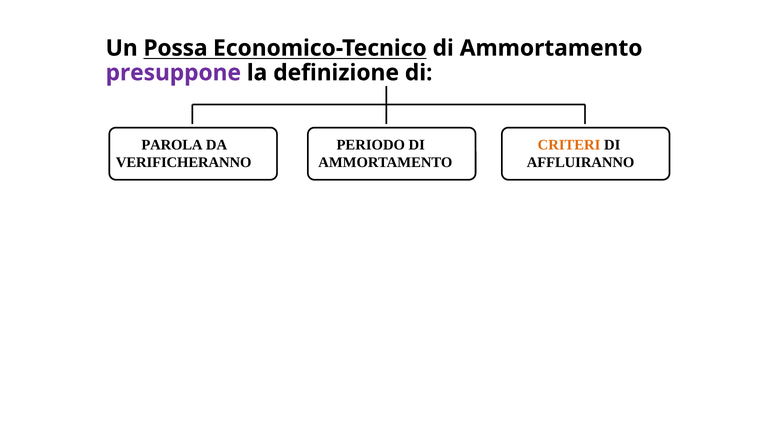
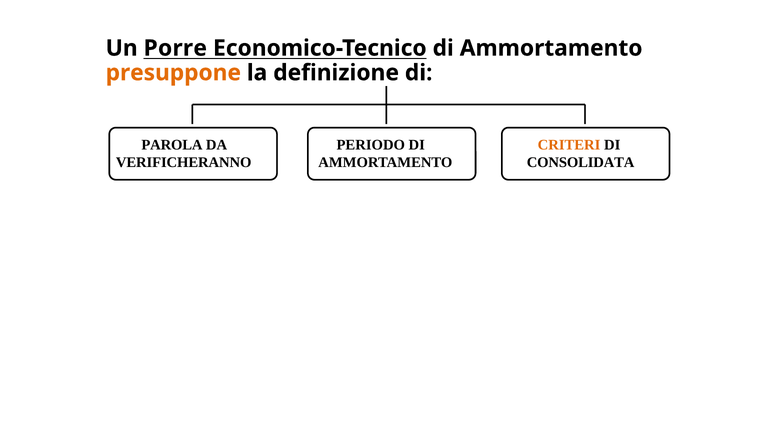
Possa: Possa -> Porre
presuppone colour: purple -> orange
AFFLUIRANNO: AFFLUIRANNO -> CONSOLIDATA
